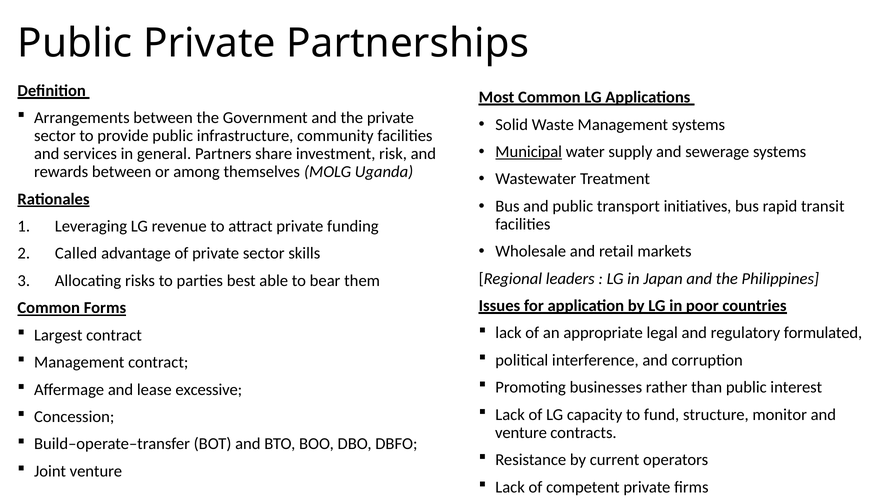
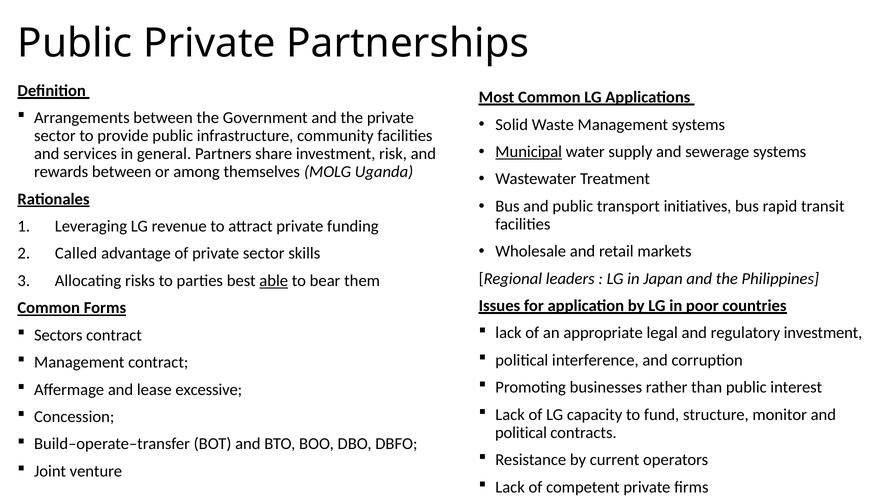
able underline: none -> present
regulatory formulated: formulated -> investment
Largest: Largest -> Sectors
venture at (521, 432): venture -> political
